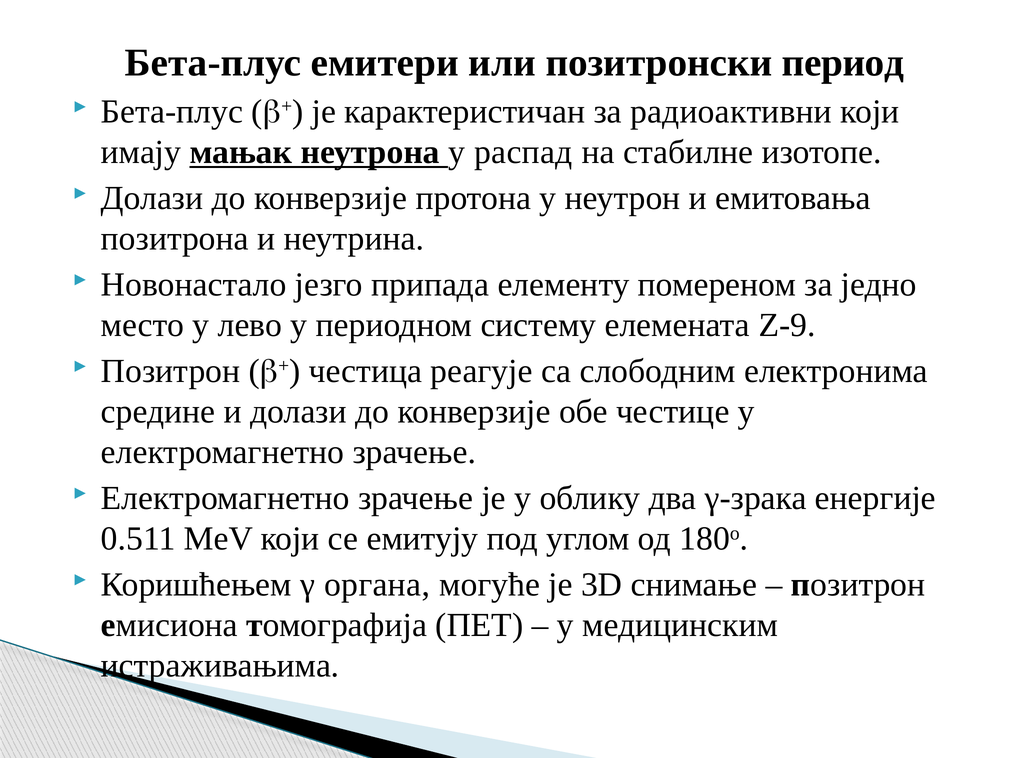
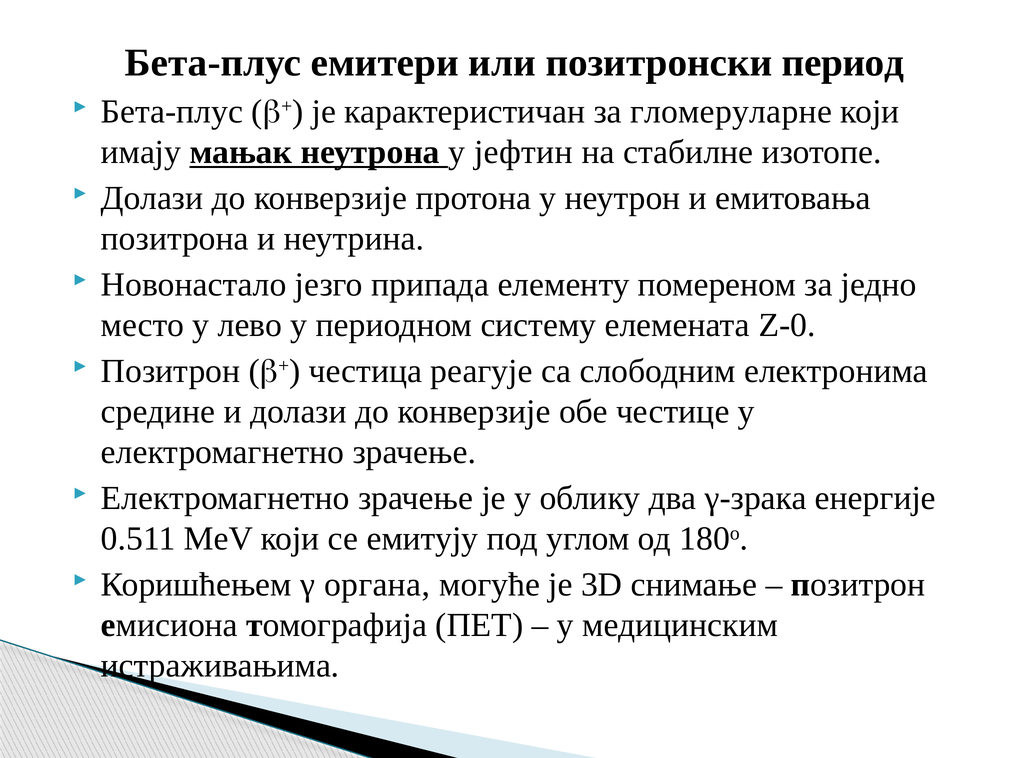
радиоактивни: радиоактивни -> гломеруларне
распад: распад -> јефтин
Z-9: Z-9 -> Z-0
